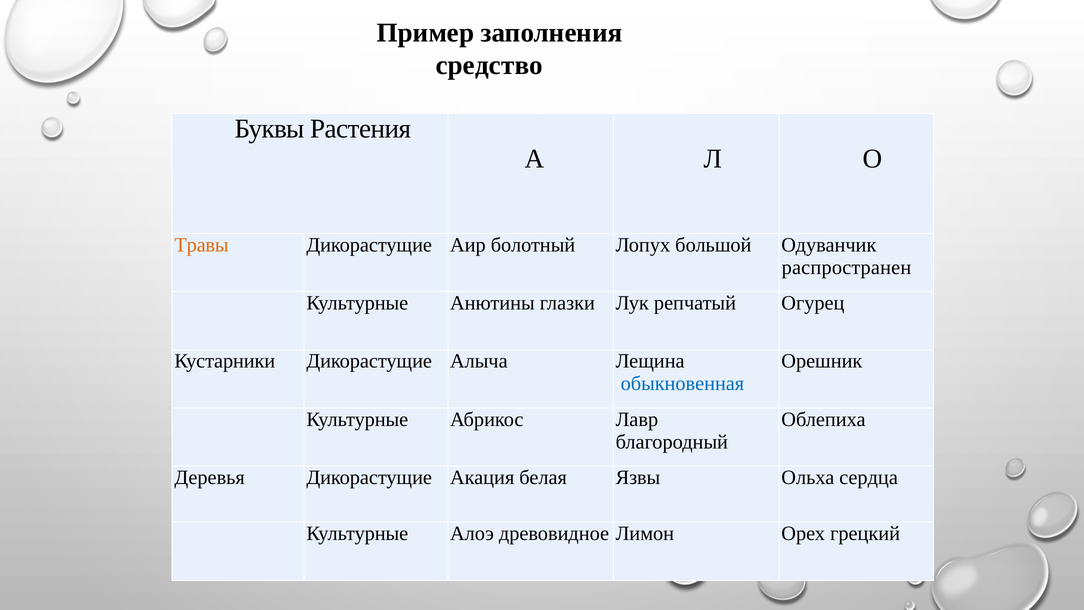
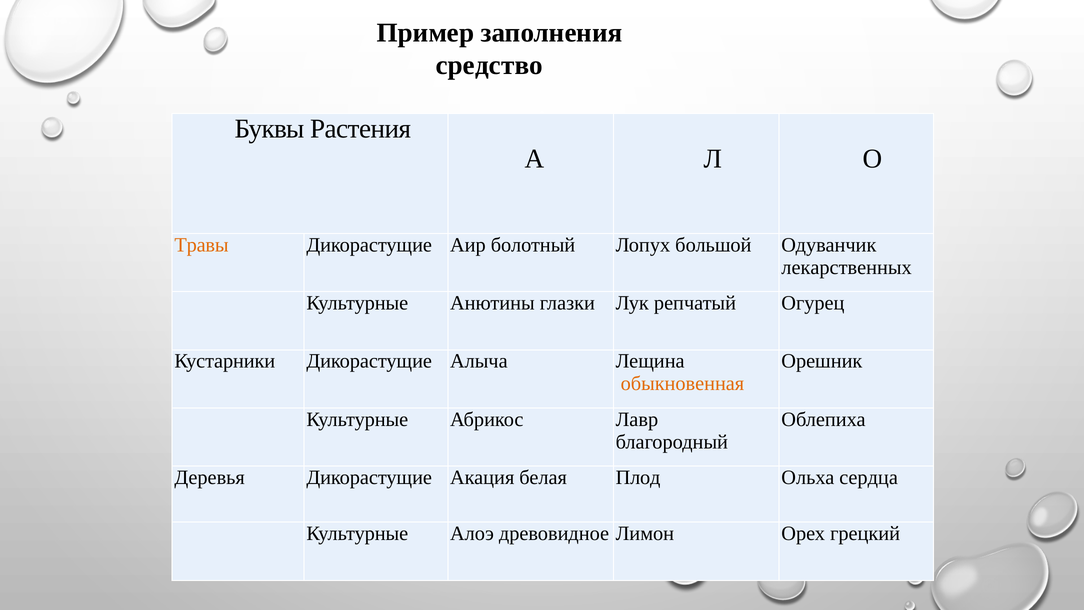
распространен: распространен -> лекарственных
обыкновенная colour: blue -> orange
Язвы: Язвы -> Плод
